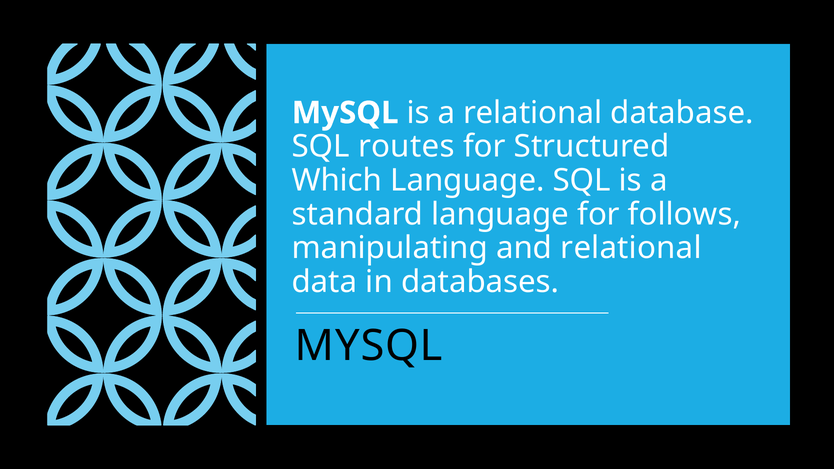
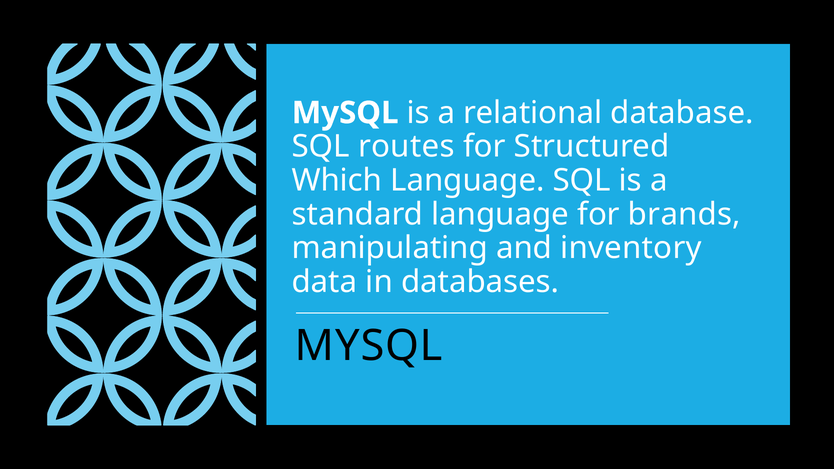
follows: follows -> brands
and relational: relational -> inventory
